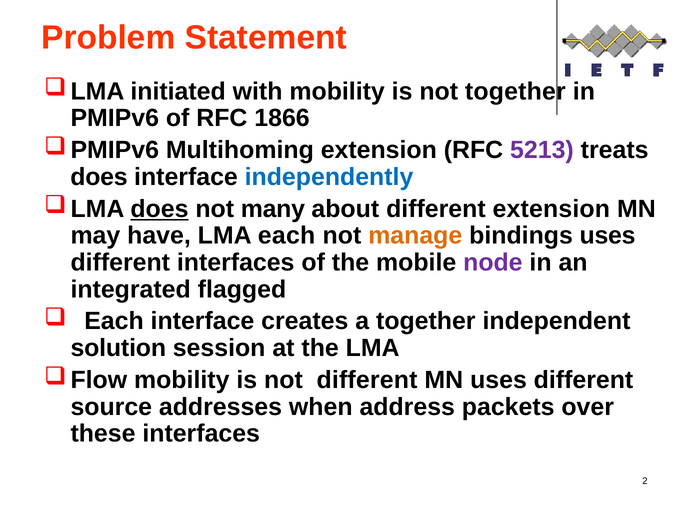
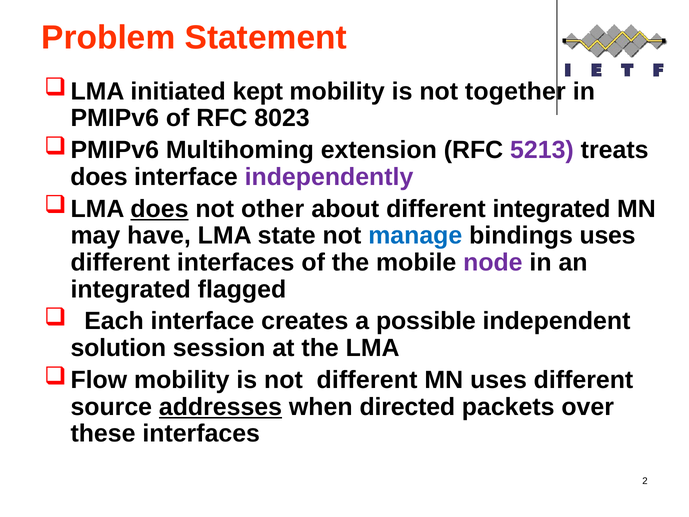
with: with -> kept
1866: 1866 -> 8023
independently colour: blue -> purple
many: many -> other
different extension: extension -> integrated
LMA each: each -> state
manage colour: orange -> blue
a together: together -> possible
addresses underline: none -> present
address: address -> directed
